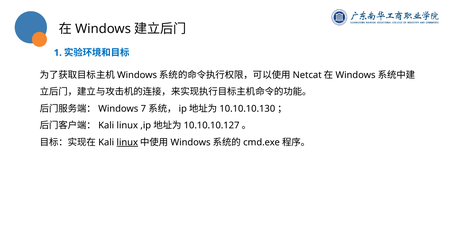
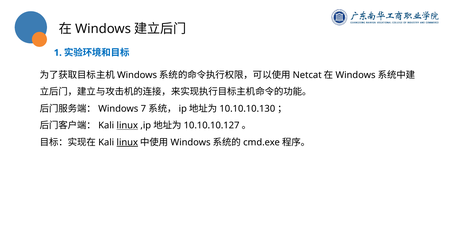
linux at (127, 126) underline: none -> present
